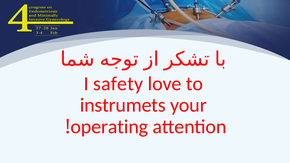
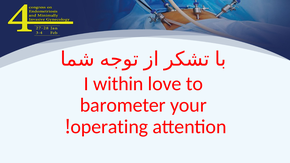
safety: safety -> within
instrumets: instrumets -> barometer
